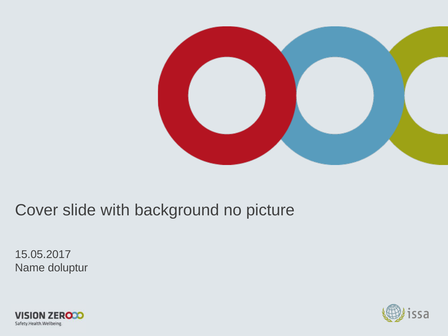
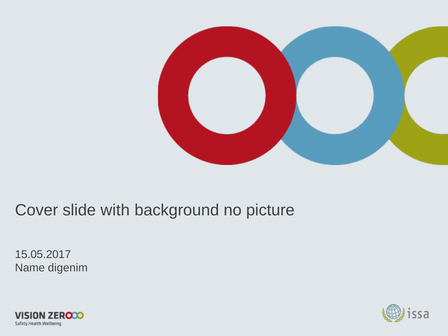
doluptur: doluptur -> digenim
